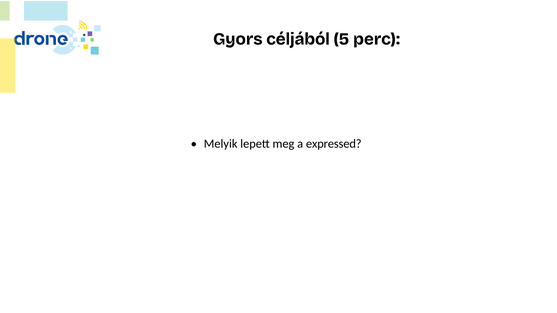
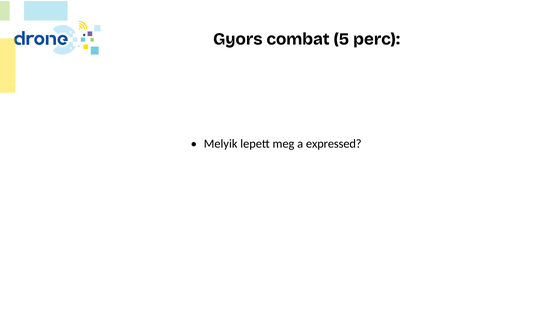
céljából: céljából -> combat
